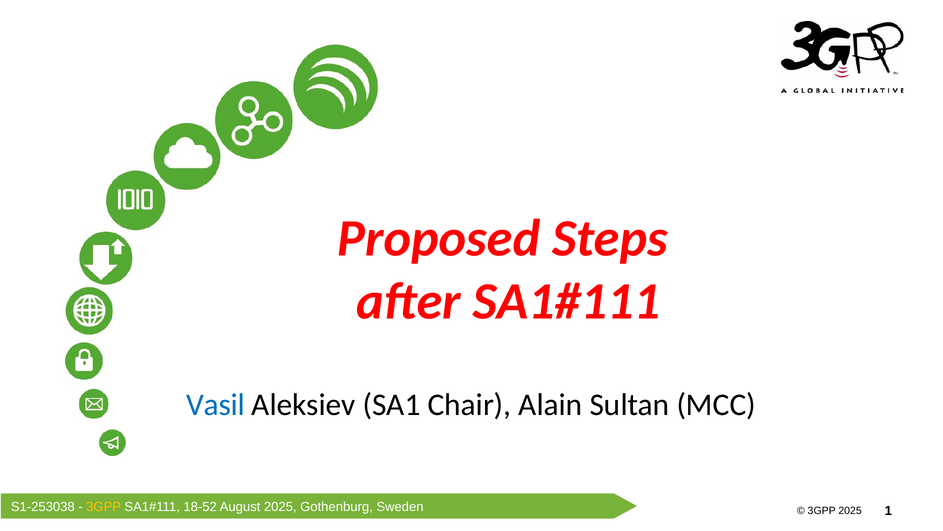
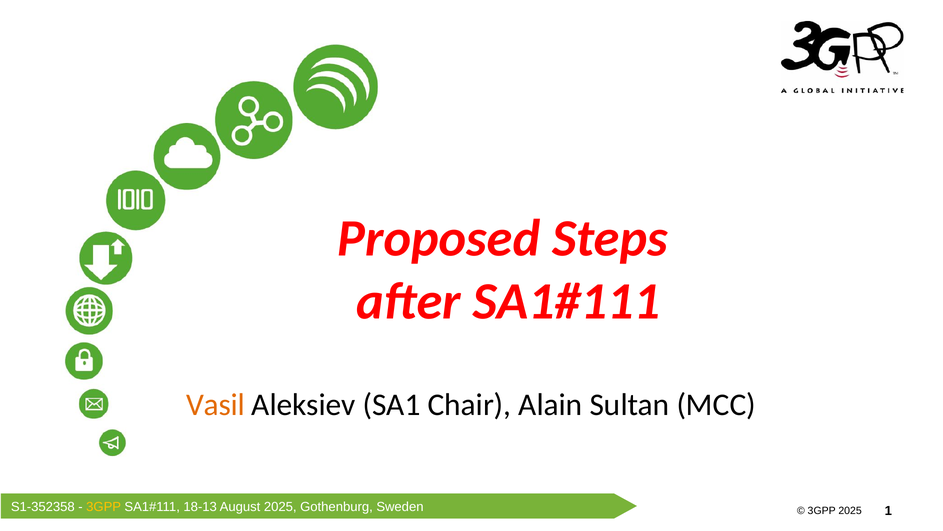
Vasil colour: blue -> orange
S1-253038: S1-253038 -> S1-352358
18-52: 18-52 -> 18-13
